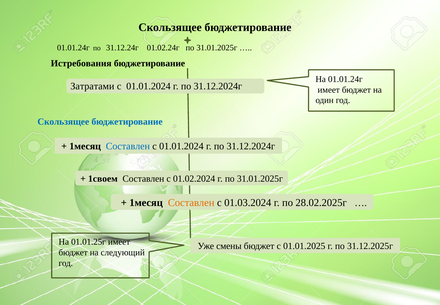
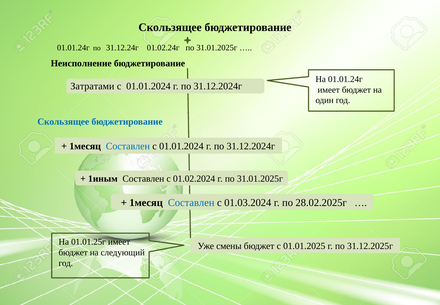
Истребования: Истребования -> Неисполнение
1своем: 1своем -> 1иным
Составлен at (191, 203) colour: orange -> blue
